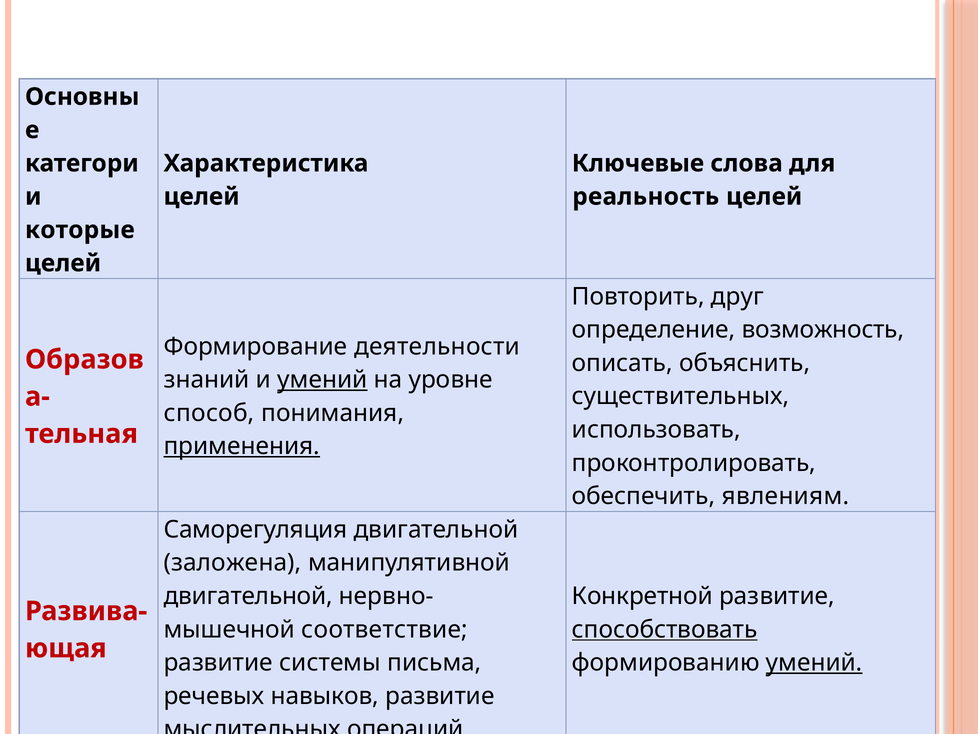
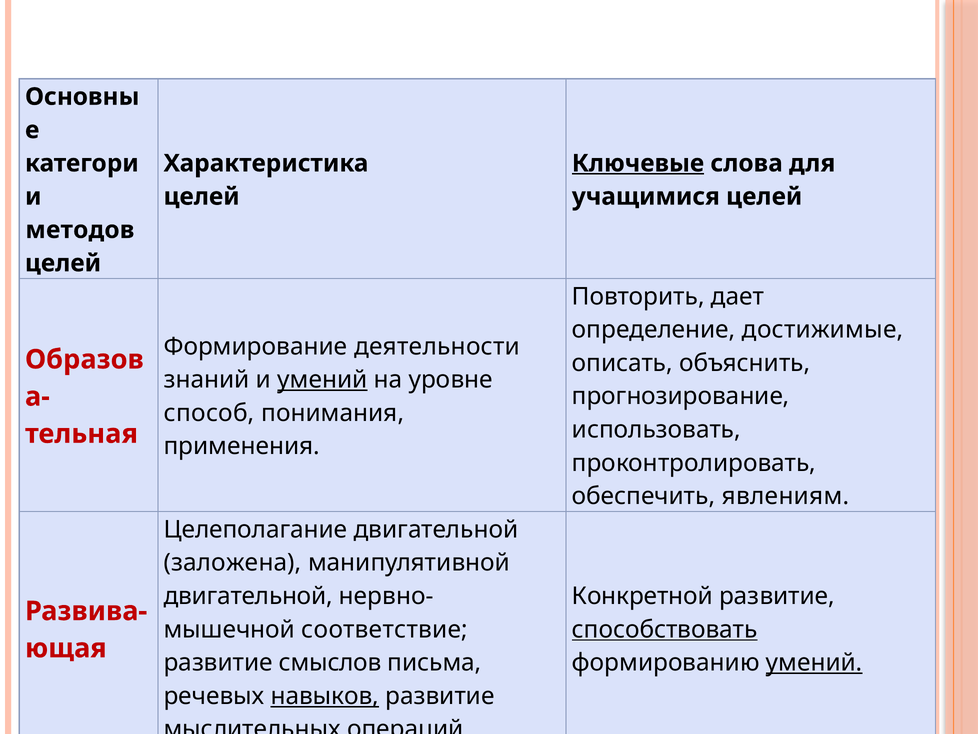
Ключевые underline: none -> present
реальность: реальность -> учащимися
которые: которые -> методов
друг: друг -> дает
возможность: возможность -> достижимые
существительных: существительных -> прогнозирование
применения underline: present -> none
Саморегуляция: Саморегуляция -> Целеполагание
системы: системы -> смыслов
навыков underline: none -> present
